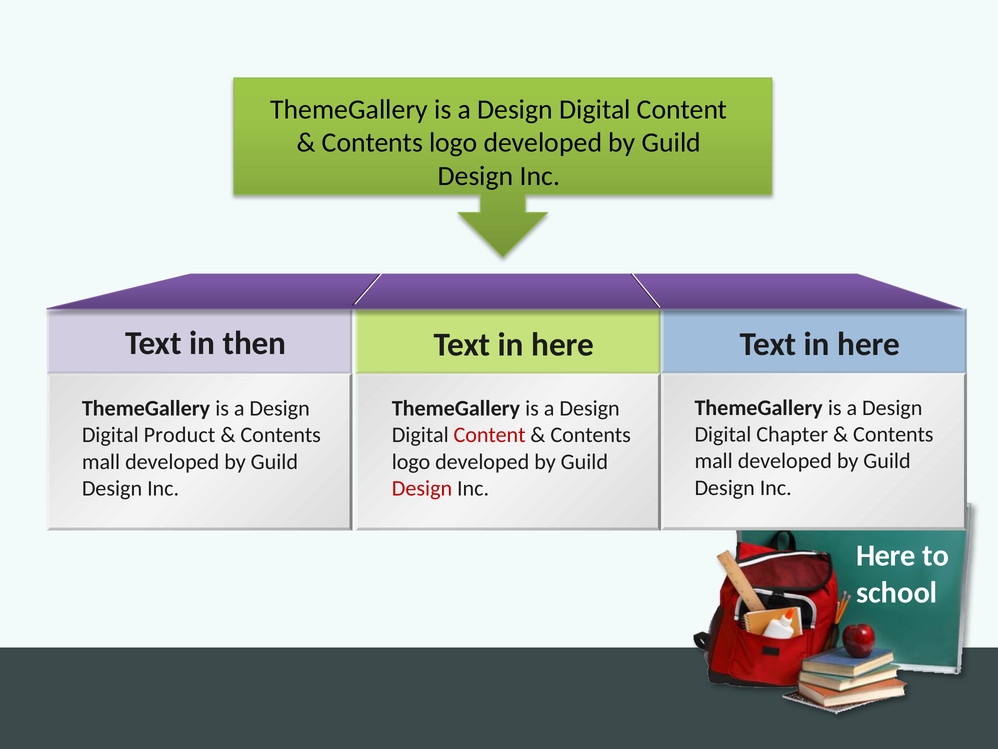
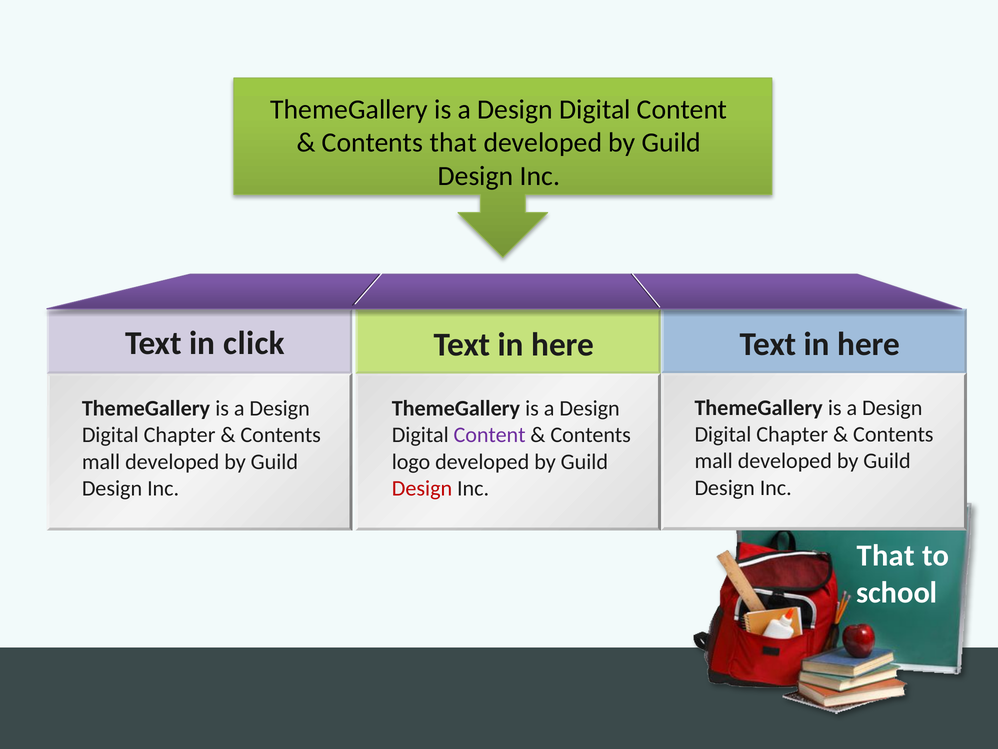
logo at (453, 143): logo -> that
then: then -> click
Product at (179, 435): Product -> Chapter
Content at (490, 435) colour: red -> purple
Here at (886, 555): Here -> That
